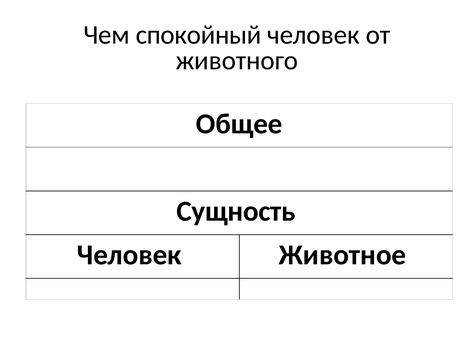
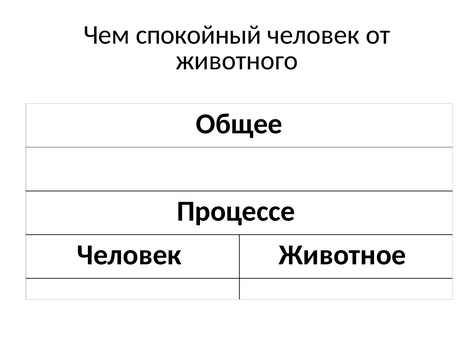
Сущность: Сущность -> Процессе
